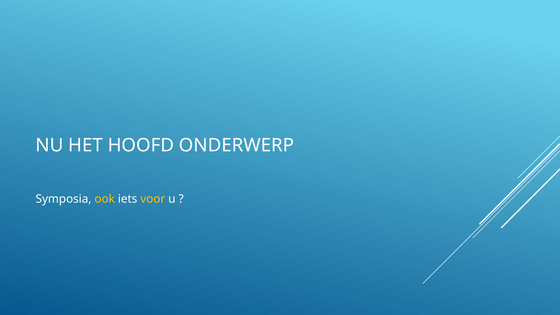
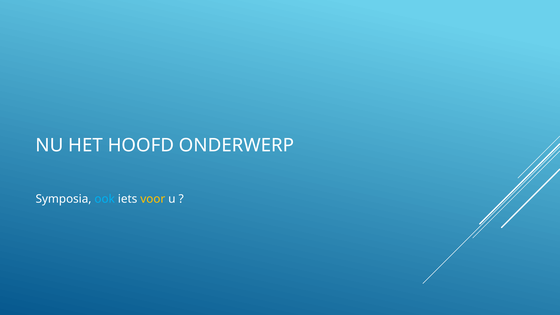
ook colour: yellow -> light blue
